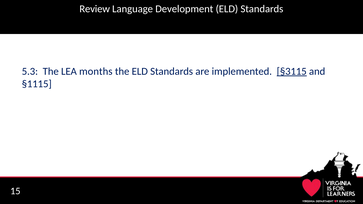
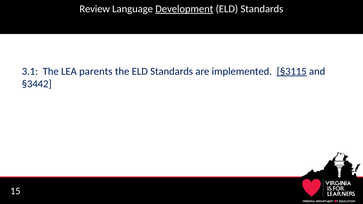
Development underline: none -> present
5.3: 5.3 -> 3.1
months: months -> parents
§1115: §1115 -> §3442
